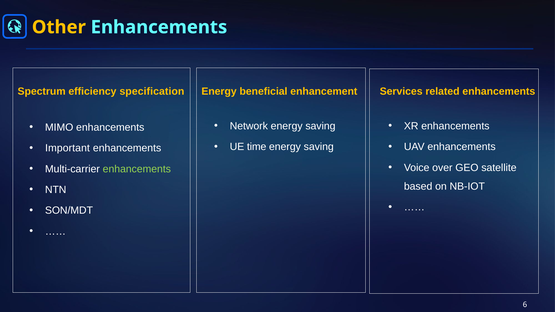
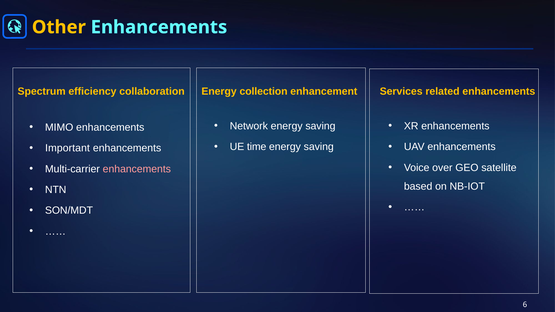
specification: specification -> collaboration
beneficial: beneficial -> collection
enhancements at (137, 169) colour: light green -> pink
